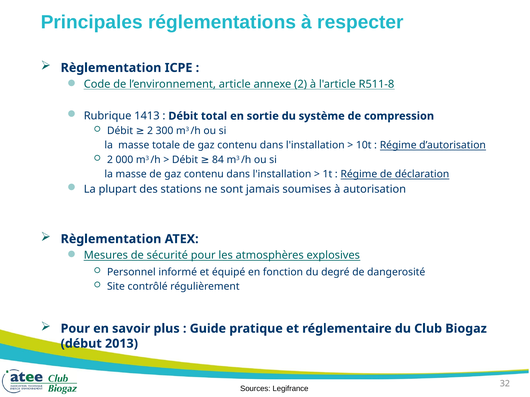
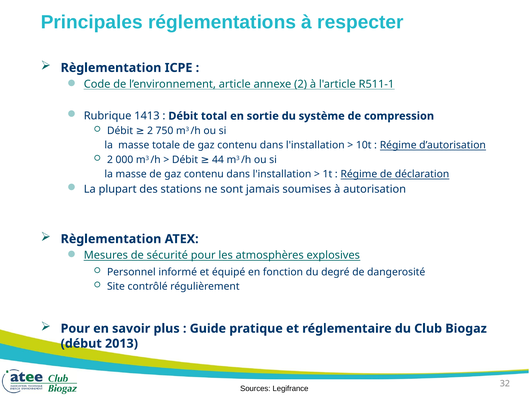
R511-8: R511-8 -> R511-1
300: 300 -> 750
84: 84 -> 44
